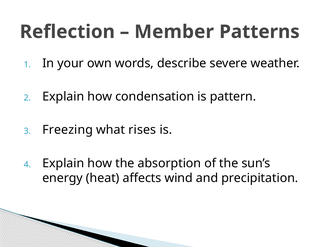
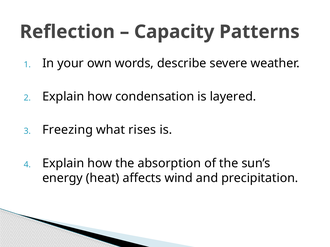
Member: Member -> Capacity
pattern: pattern -> layered
